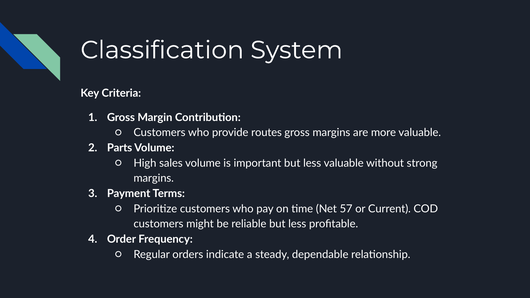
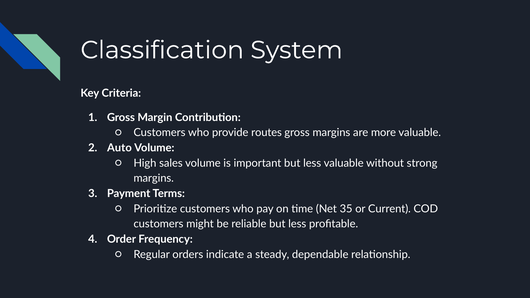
Parts: Parts -> Auto
57: 57 -> 35
